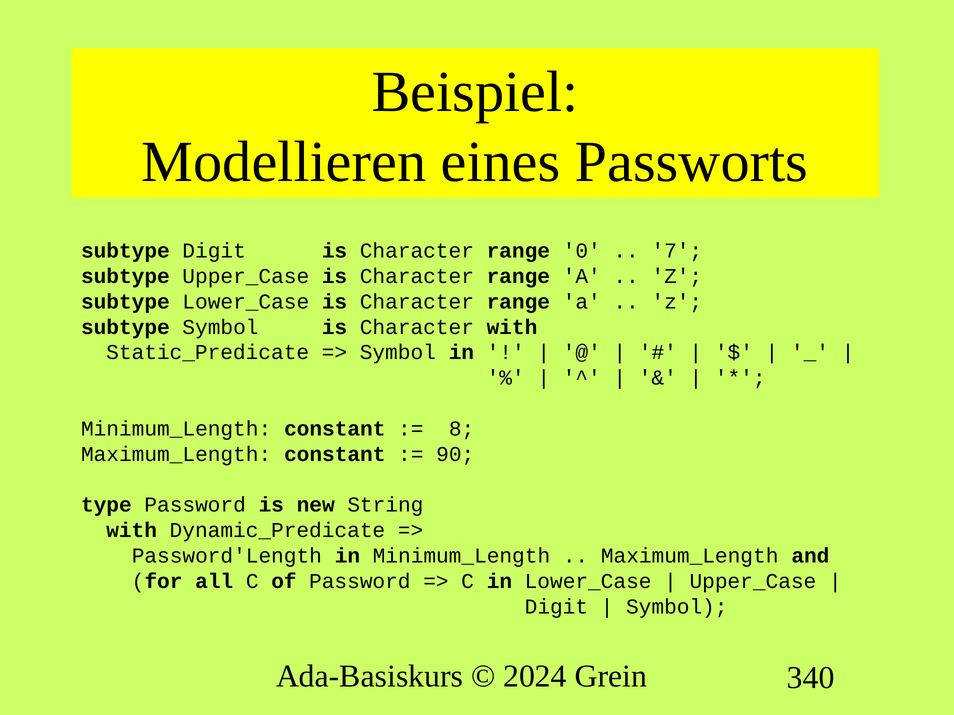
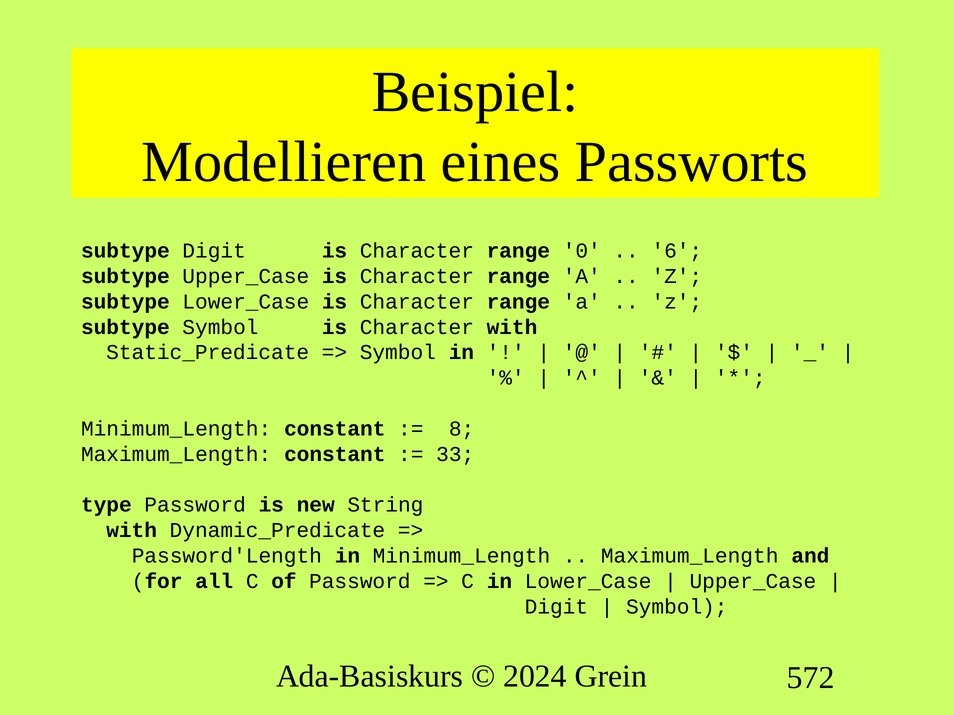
7: 7 -> 6
90: 90 -> 33
340: 340 -> 572
